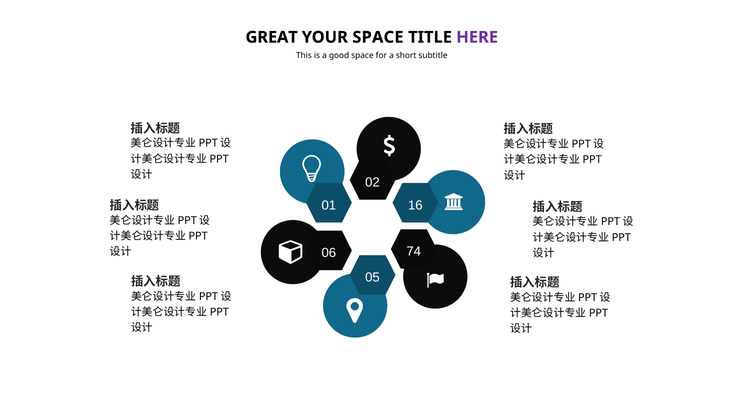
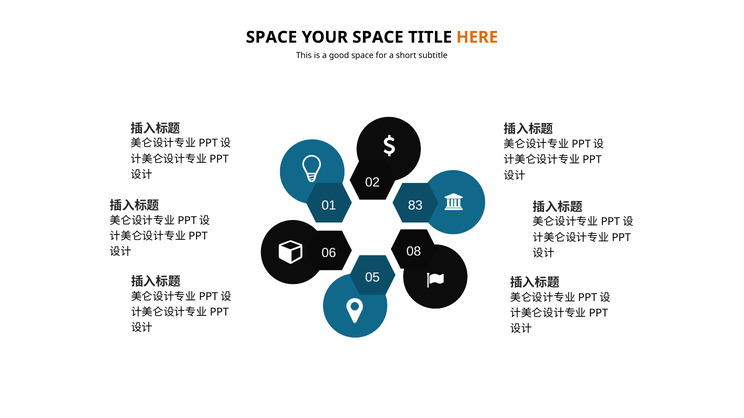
GREAT at (272, 37): GREAT -> SPACE
HERE colour: purple -> orange
16: 16 -> 83
74: 74 -> 08
